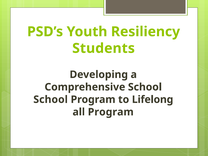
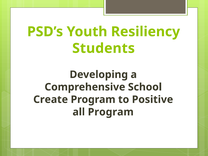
School at (51, 100): School -> Create
Lifelong: Lifelong -> Positive
